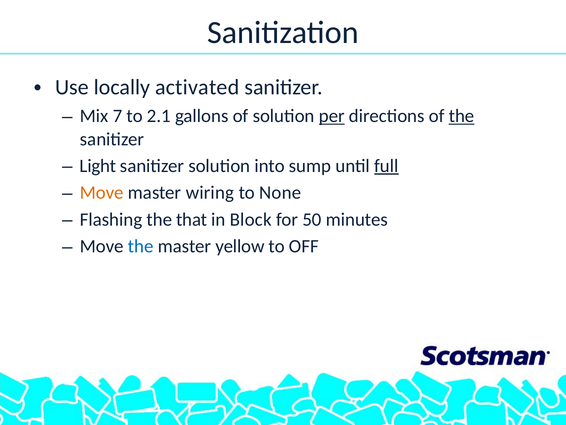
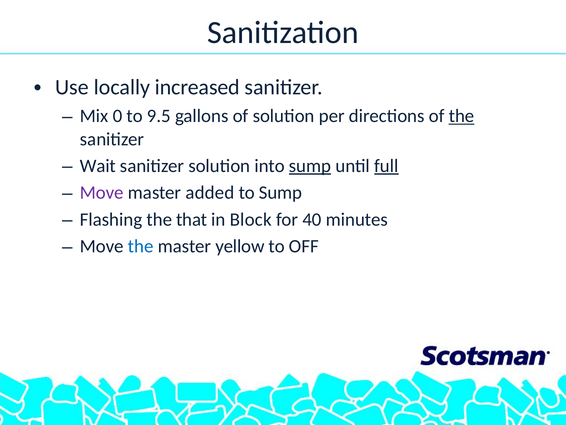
activated: activated -> increased
7: 7 -> 0
2.1: 2.1 -> 9.5
per underline: present -> none
Light: Light -> Wait
sump at (310, 166) underline: none -> present
Move at (102, 193) colour: orange -> purple
wiring: wiring -> added
to None: None -> Sump
50: 50 -> 40
